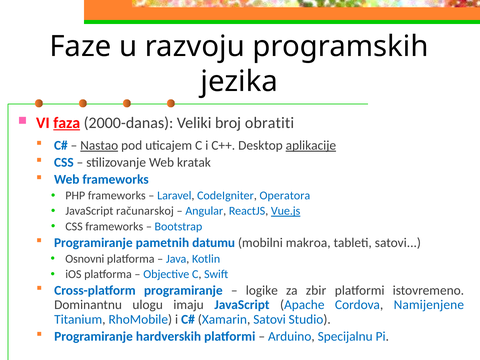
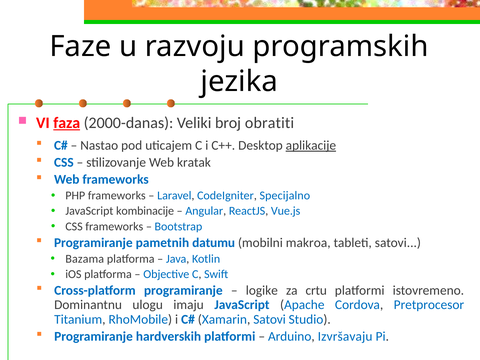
Nastao underline: present -> none
Operatora: Operatora -> Specijalno
računarskoj: računarskoj -> kombinacije
Vue.js underline: present -> none
Osnovni: Osnovni -> Bazama
zbir: zbir -> crtu
Namijenjene: Namijenjene -> Pretprocesor
Specijalnu: Specijalnu -> Izvršavaju
